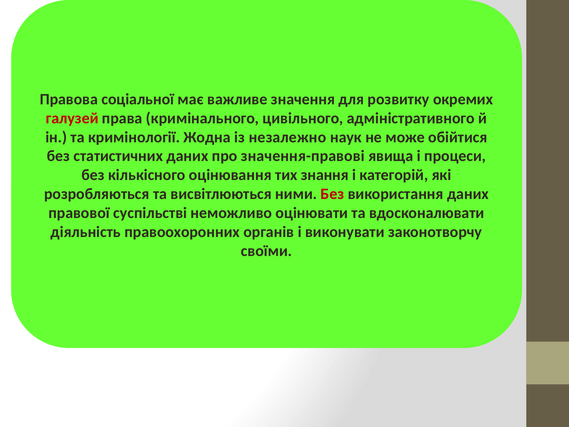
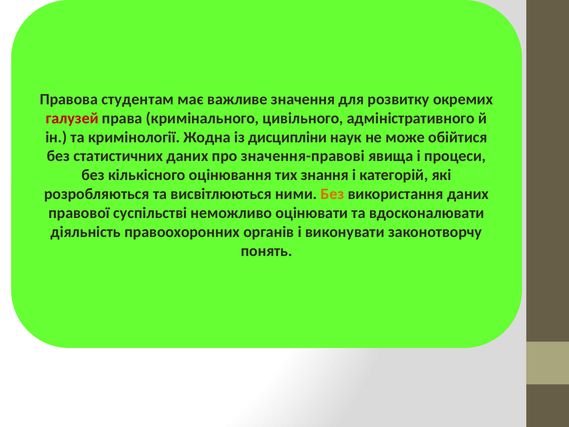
соціальної: соціальної -> студентам
незалежно: незалежно -> дисципліни
Без at (332, 194) colour: red -> orange
своїми: своїми -> понять
